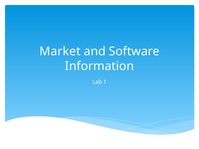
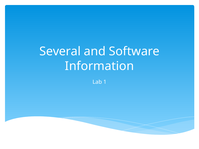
Market: Market -> Several
